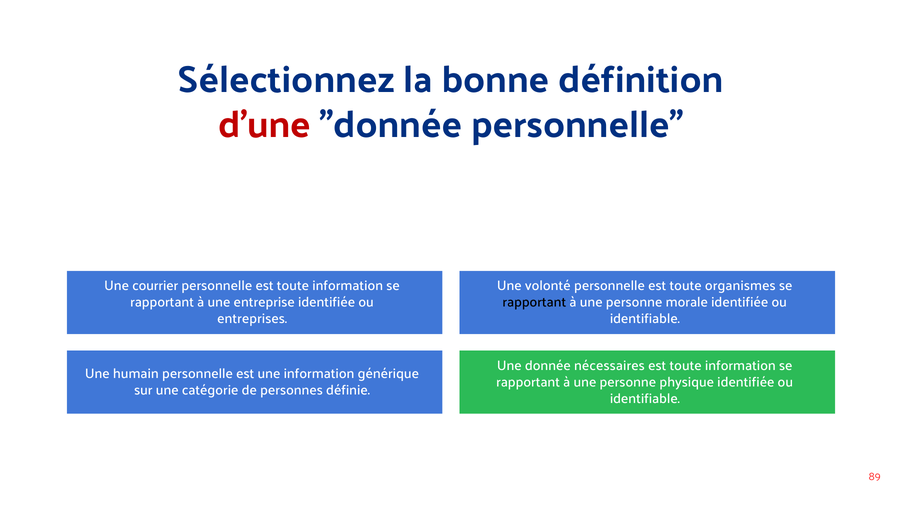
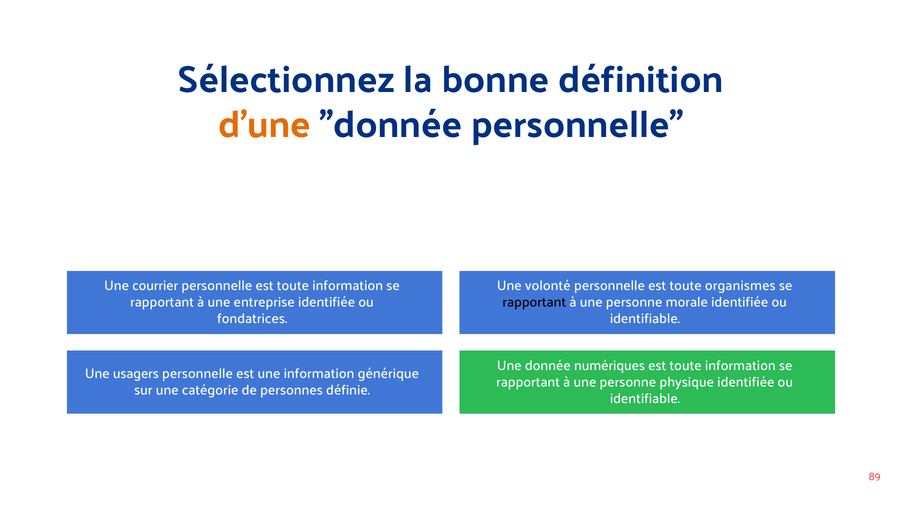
d'une colour: red -> orange
entreprises: entreprises -> fondatrices
nécessaires: nécessaires -> numériques
humain: humain -> usagers
